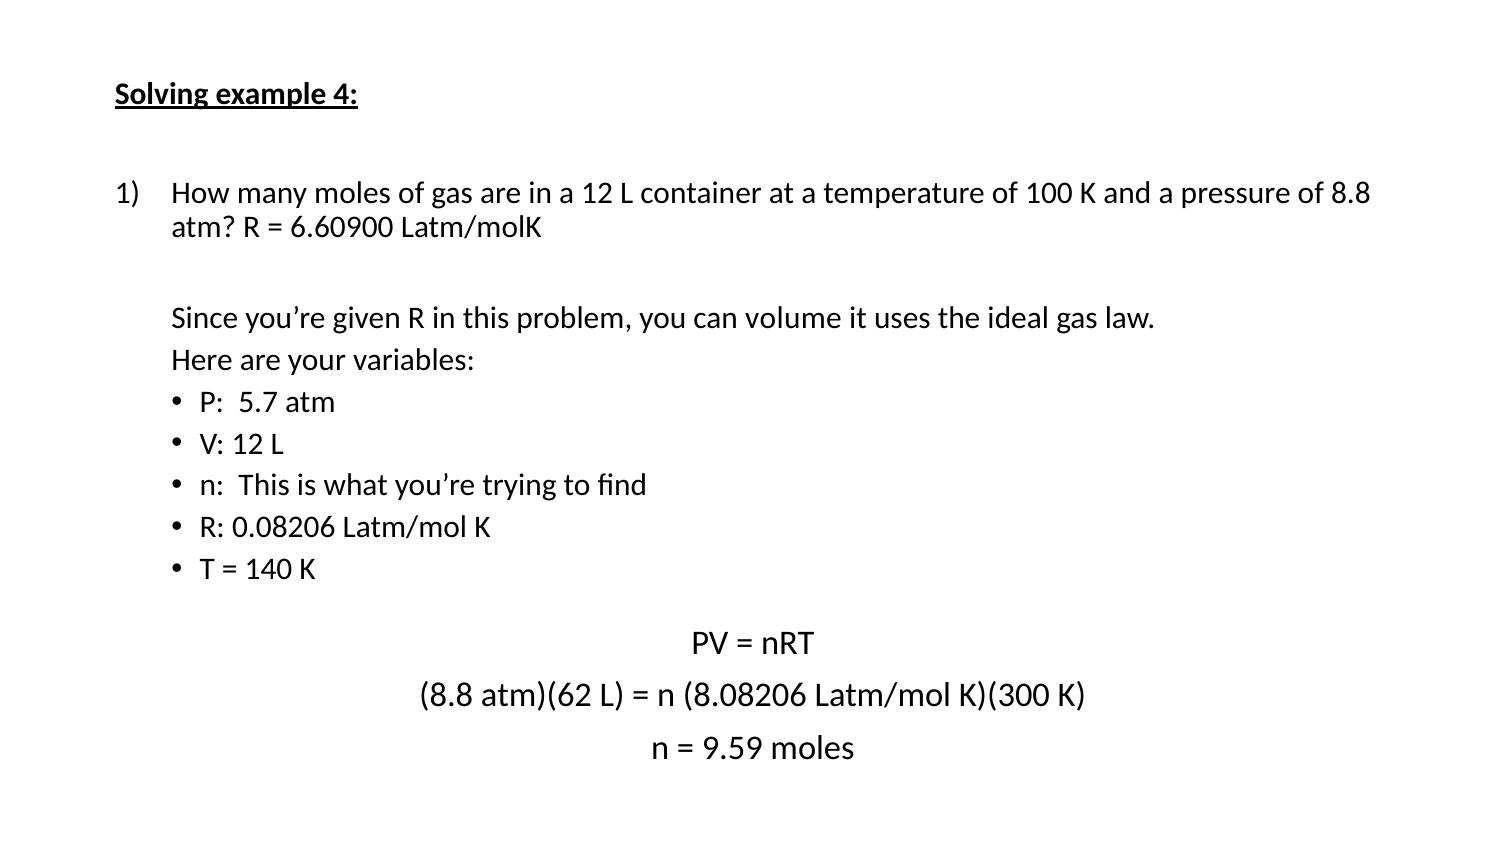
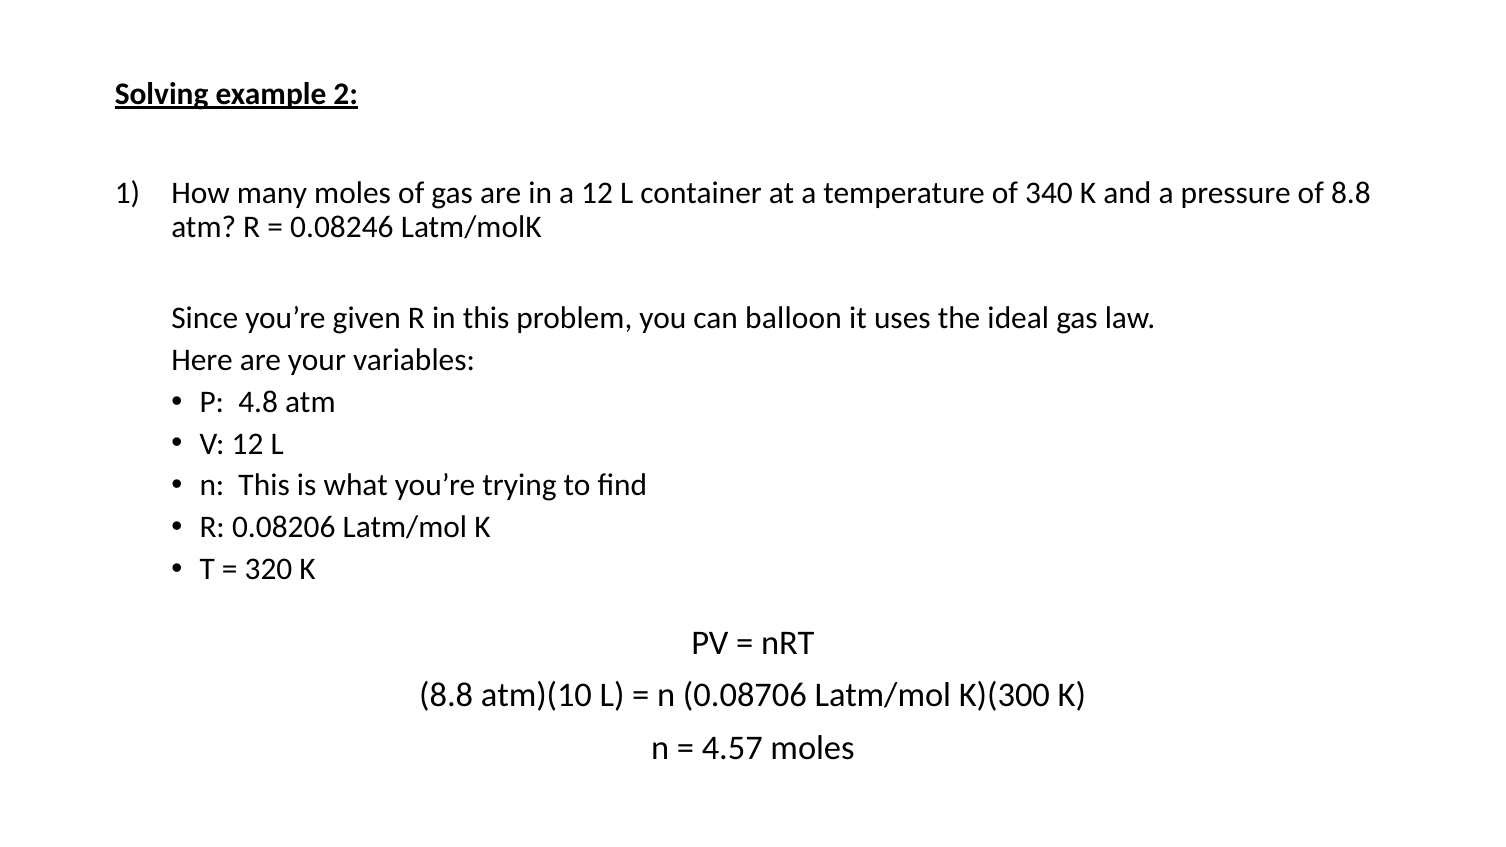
4: 4 -> 2
100: 100 -> 340
6.60900: 6.60900 -> 0.08246
volume: volume -> balloon
5.7: 5.7 -> 4.8
140: 140 -> 320
atm)(62: atm)(62 -> atm)(10
8.08206: 8.08206 -> 0.08706
9.59: 9.59 -> 4.57
